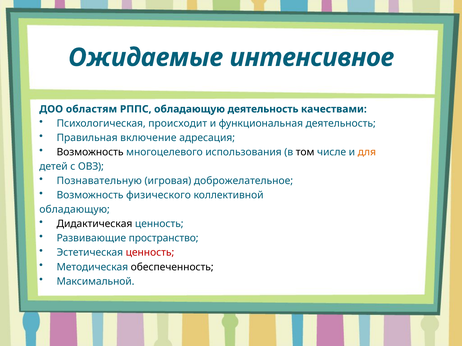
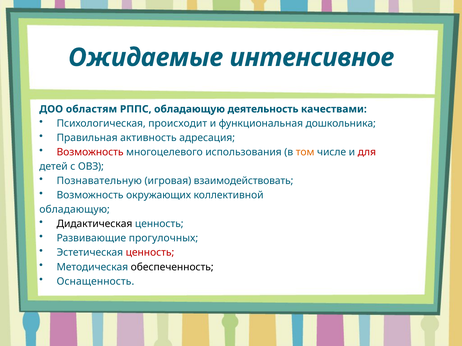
функциональная деятельность: деятельность -> дошкольника
включение: включение -> активность
Возможность at (90, 152) colour: black -> red
том colour: black -> orange
для colour: orange -> red
доброжелательное: доброжелательное -> взаимодействовать
физического: физического -> окружающих
пространство: пространство -> прогулочных
Максимальной: Максимальной -> Оснащенность
